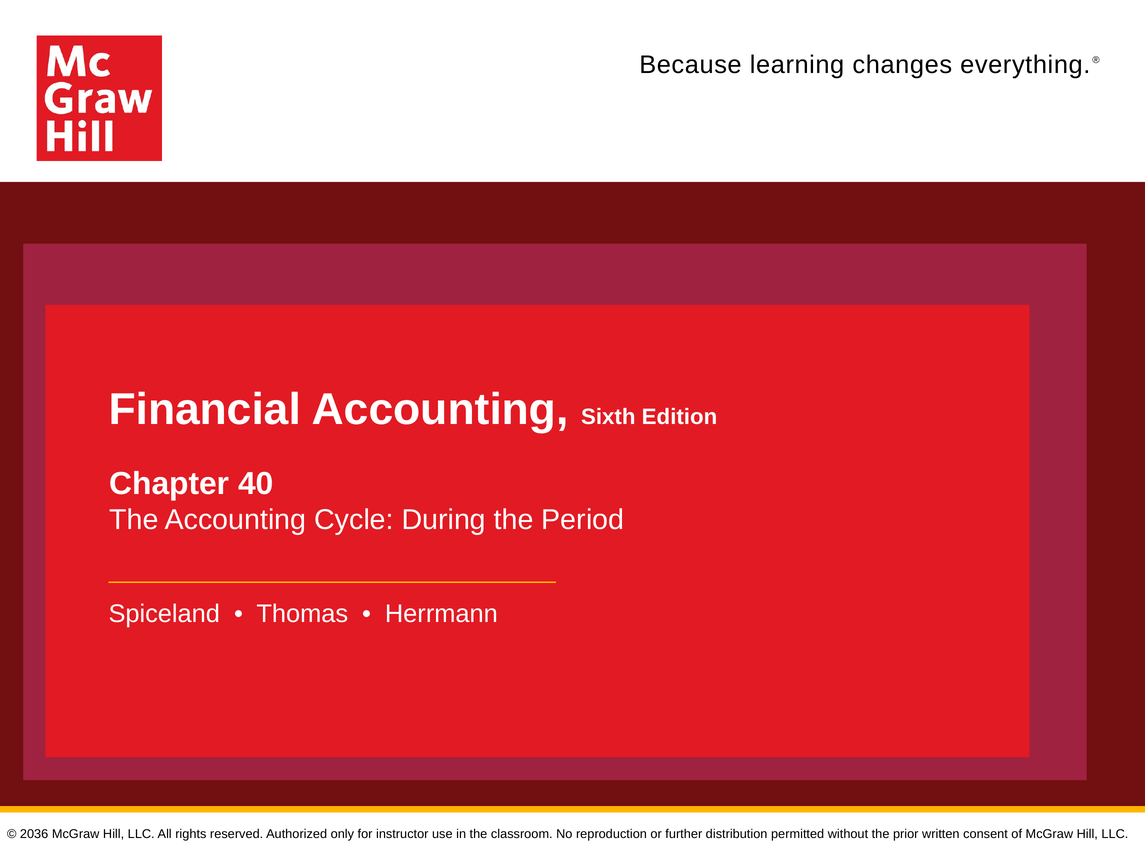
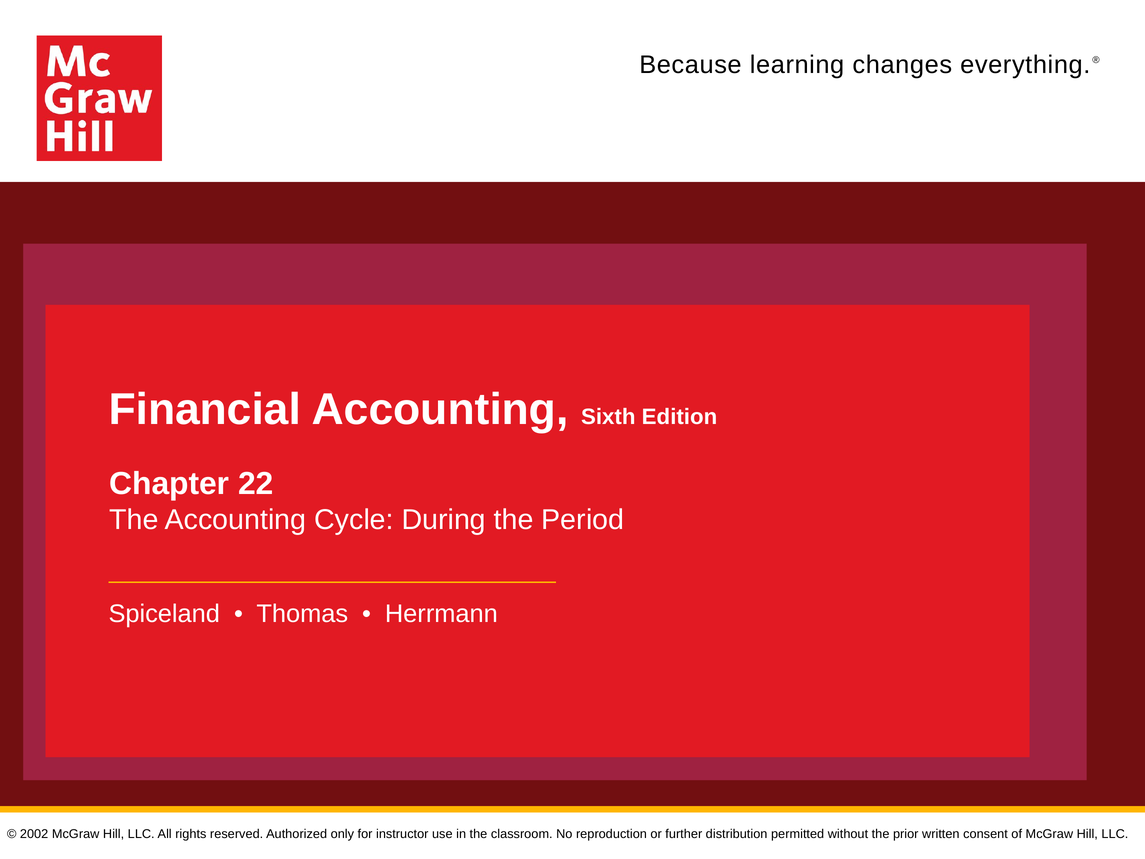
40: 40 -> 22
2036: 2036 -> 2002
